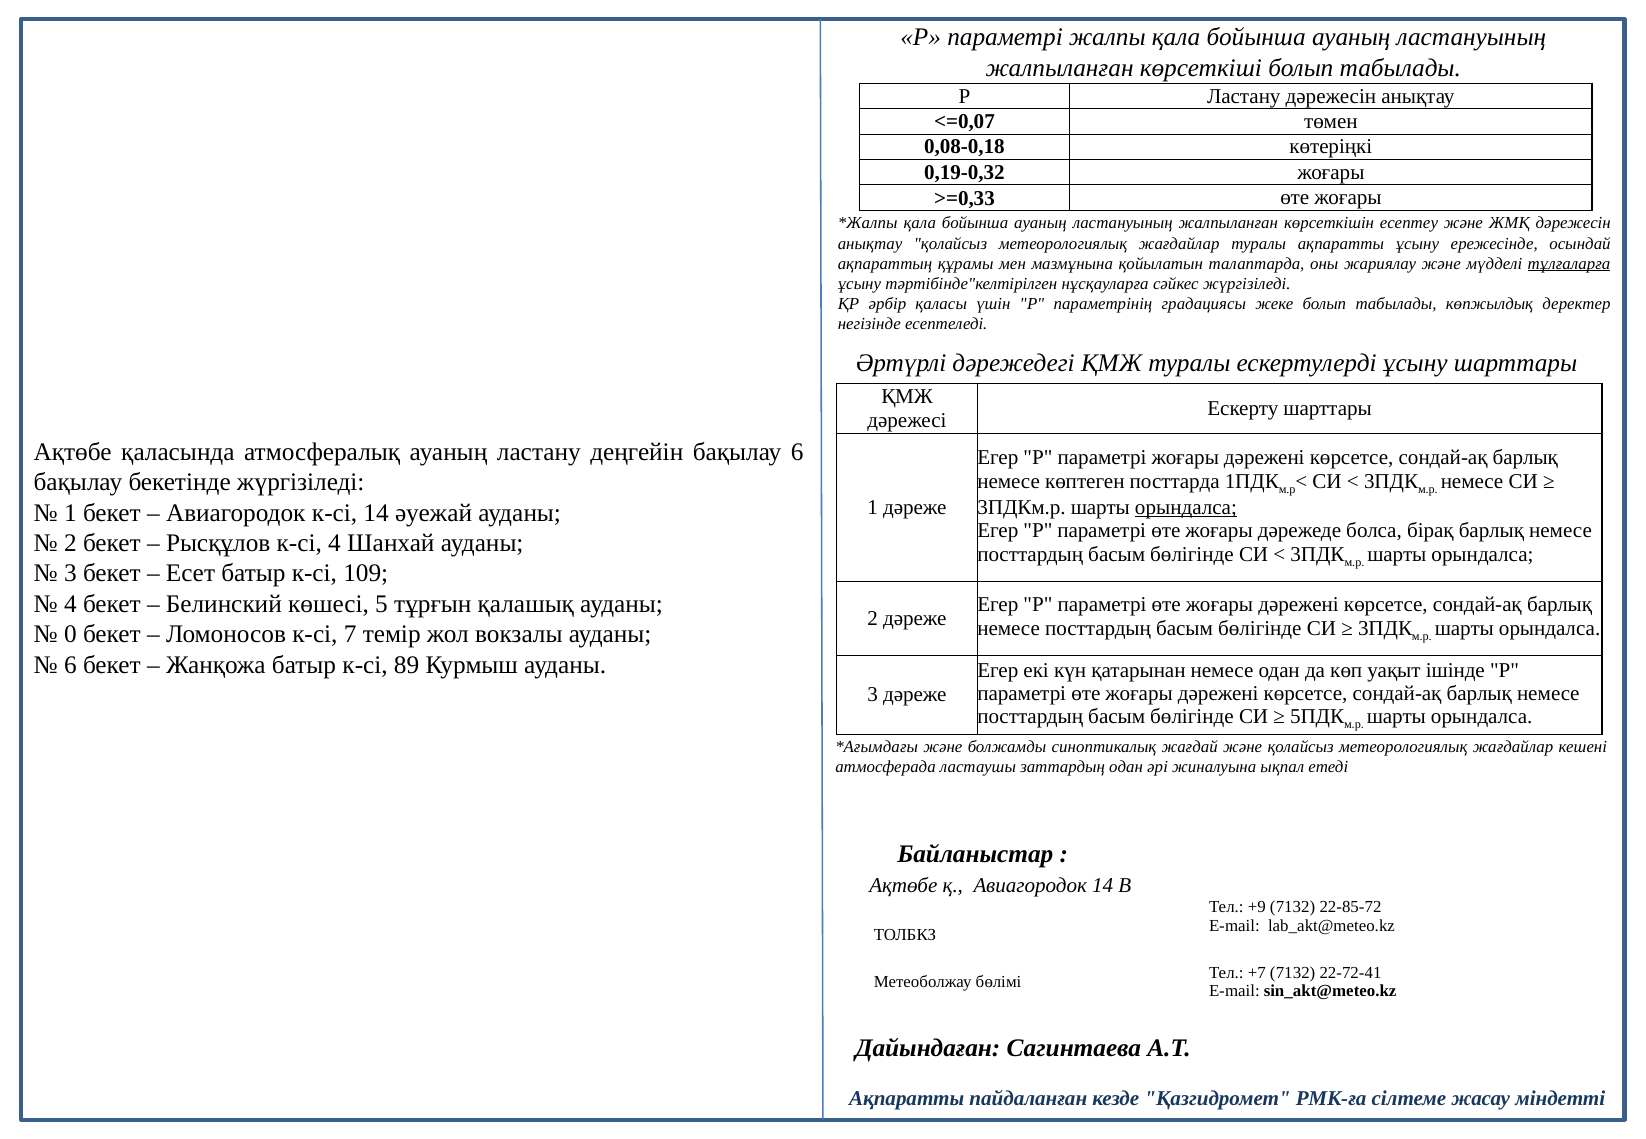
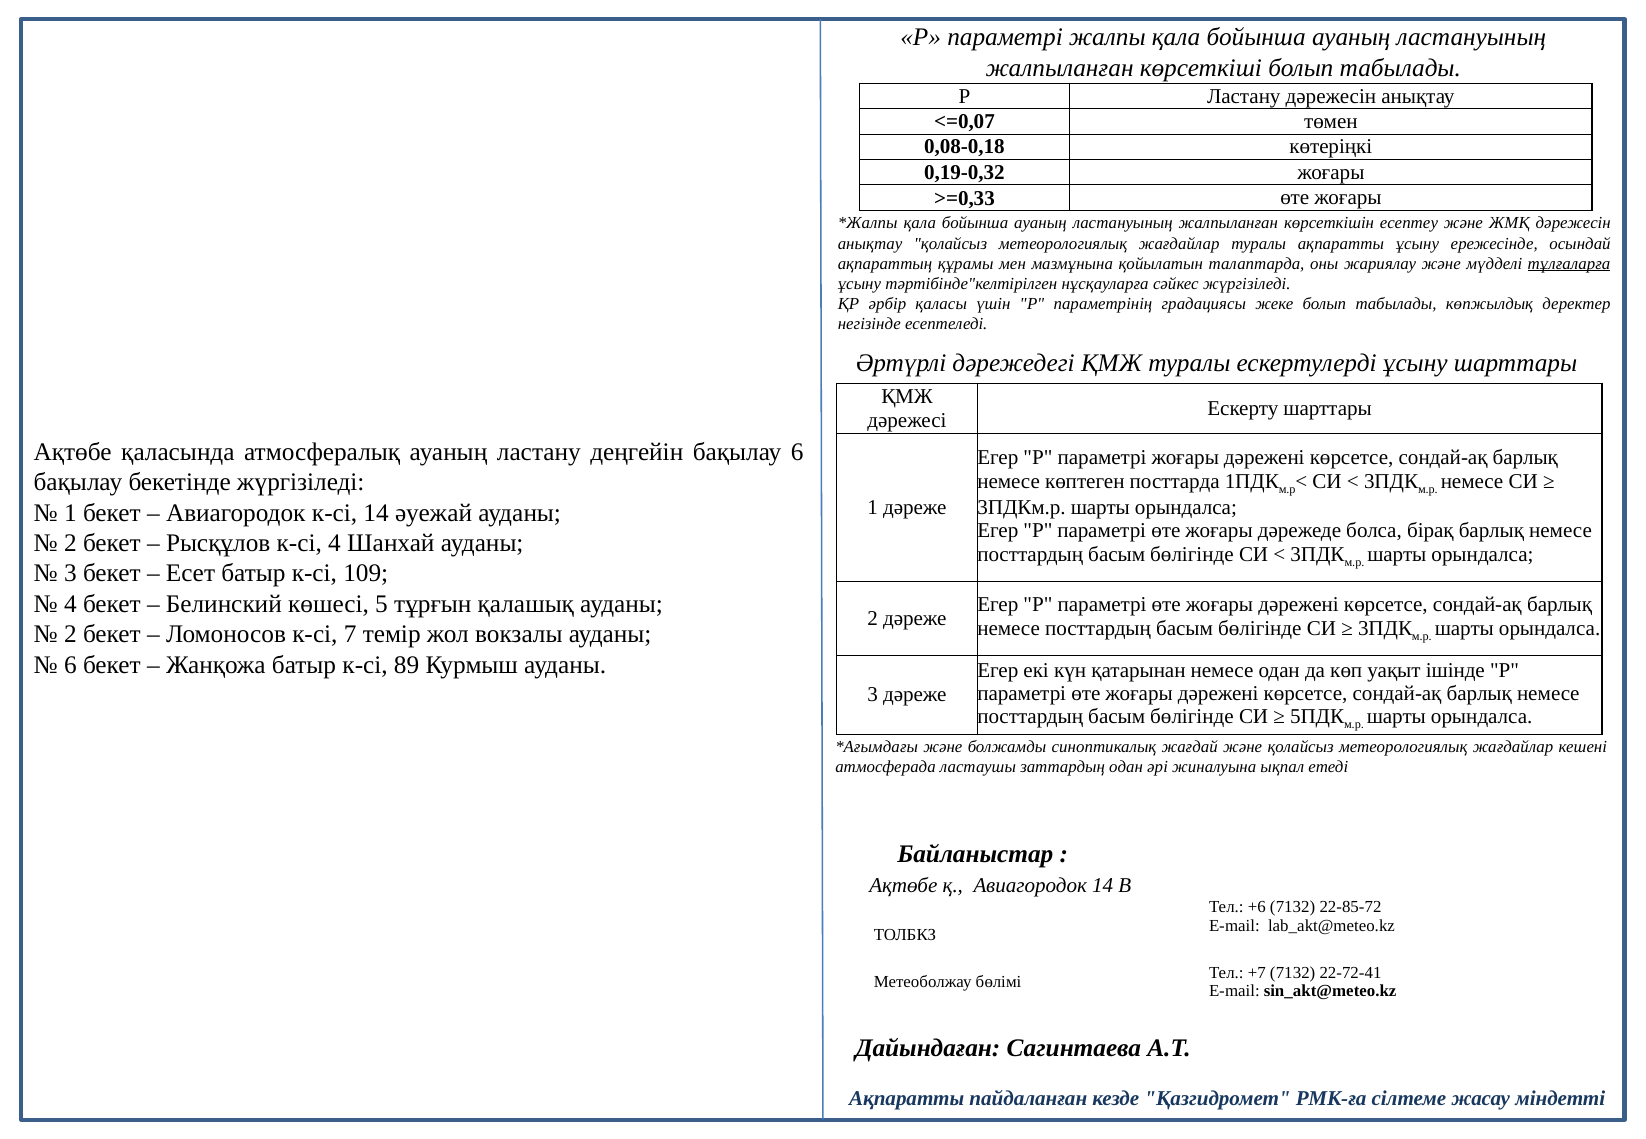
орындалса at (1186, 508) underline: present -> none
0 at (70, 635): 0 -> 2
+9: +9 -> +6
